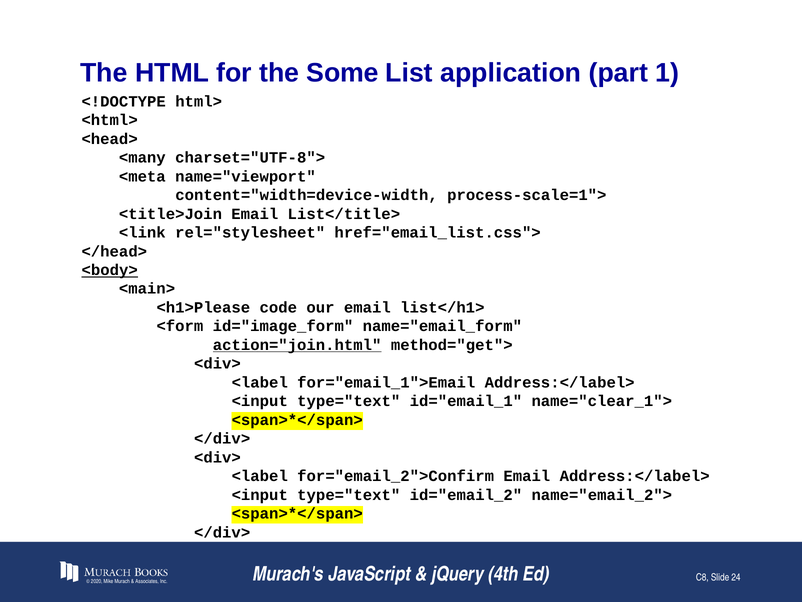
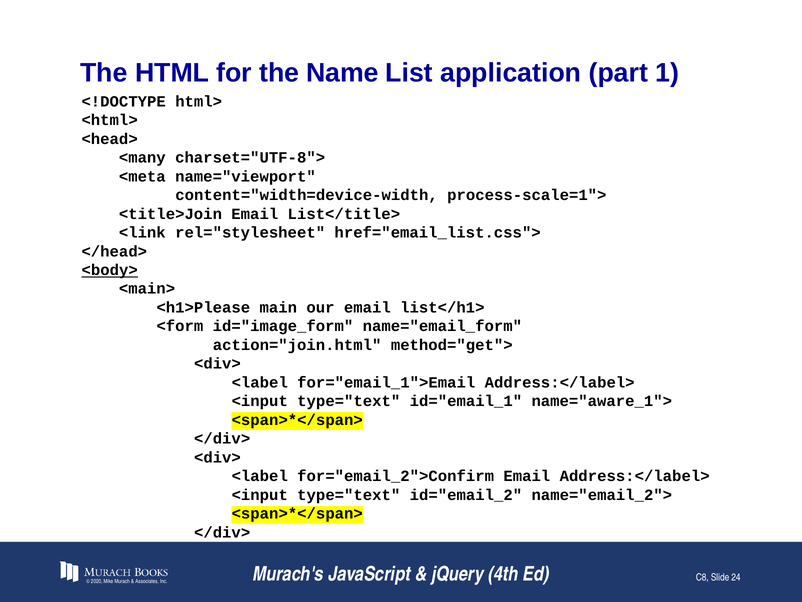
Some: Some -> Name
code: code -> main
action="join.html underline: present -> none
name="clear_1">: name="clear_1"> -> name="aware_1">
